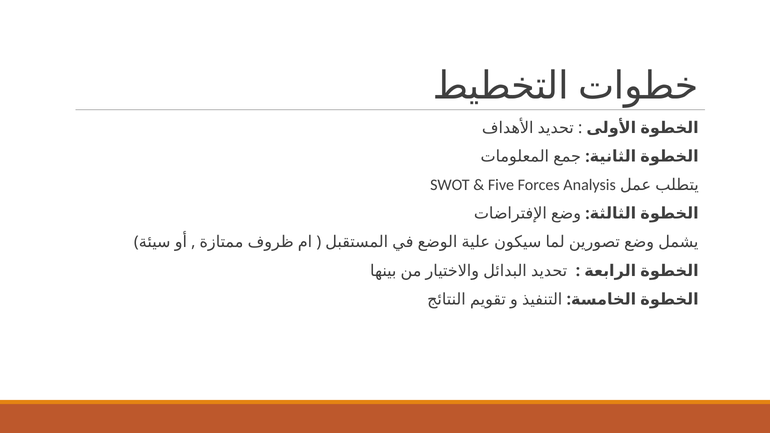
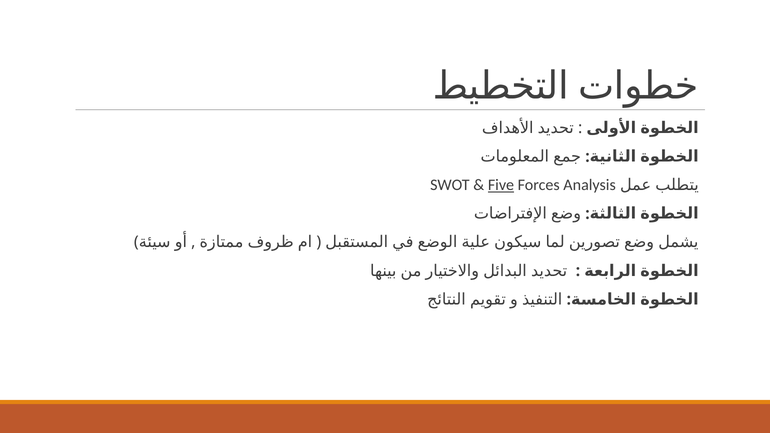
Five underline: none -> present
